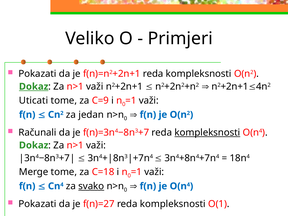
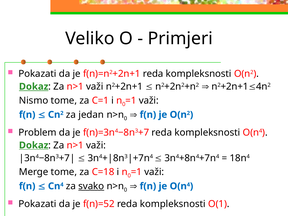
Uticati: Uticati -> Nismo
C=9: C=9 -> C=1
Računali: Računali -> Problem
kompleksnosti at (207, 132) underline: present -> none
Dokaz at (34, 145) underline: none -> present
f(n)=27: f(n)=27 -> f(n)=52
